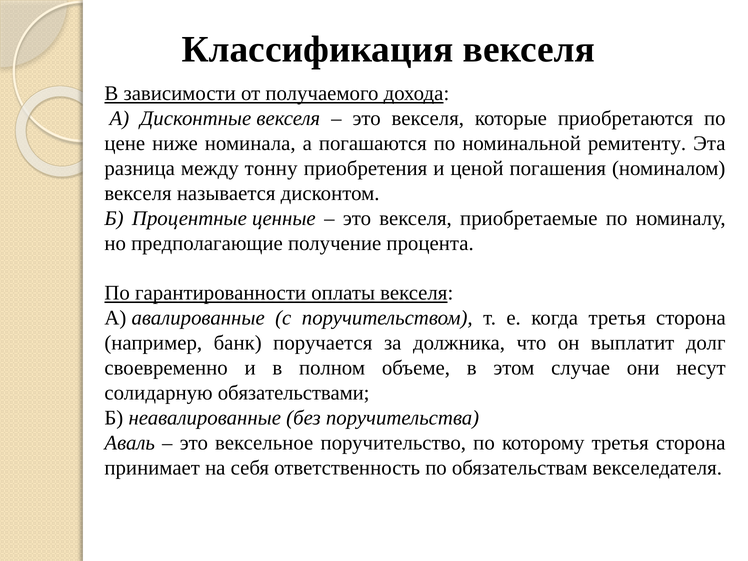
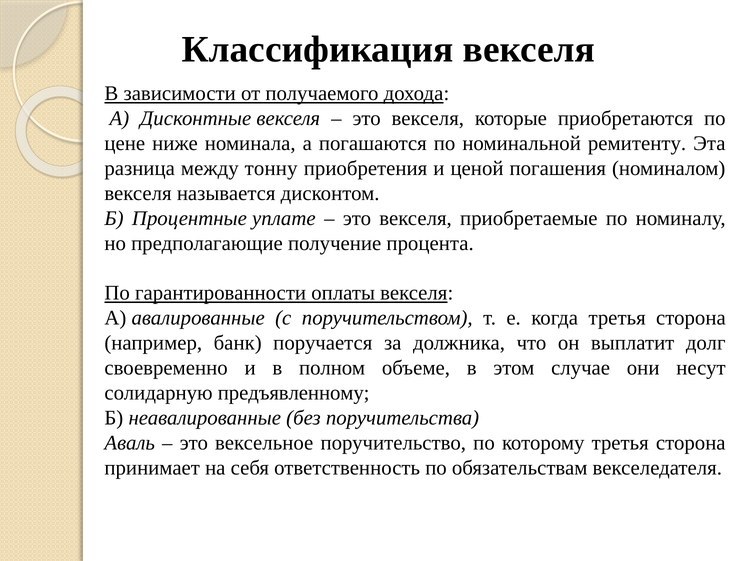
ценные: ценные -> уплате
обязательствами: обязательствами -> предъявленному
